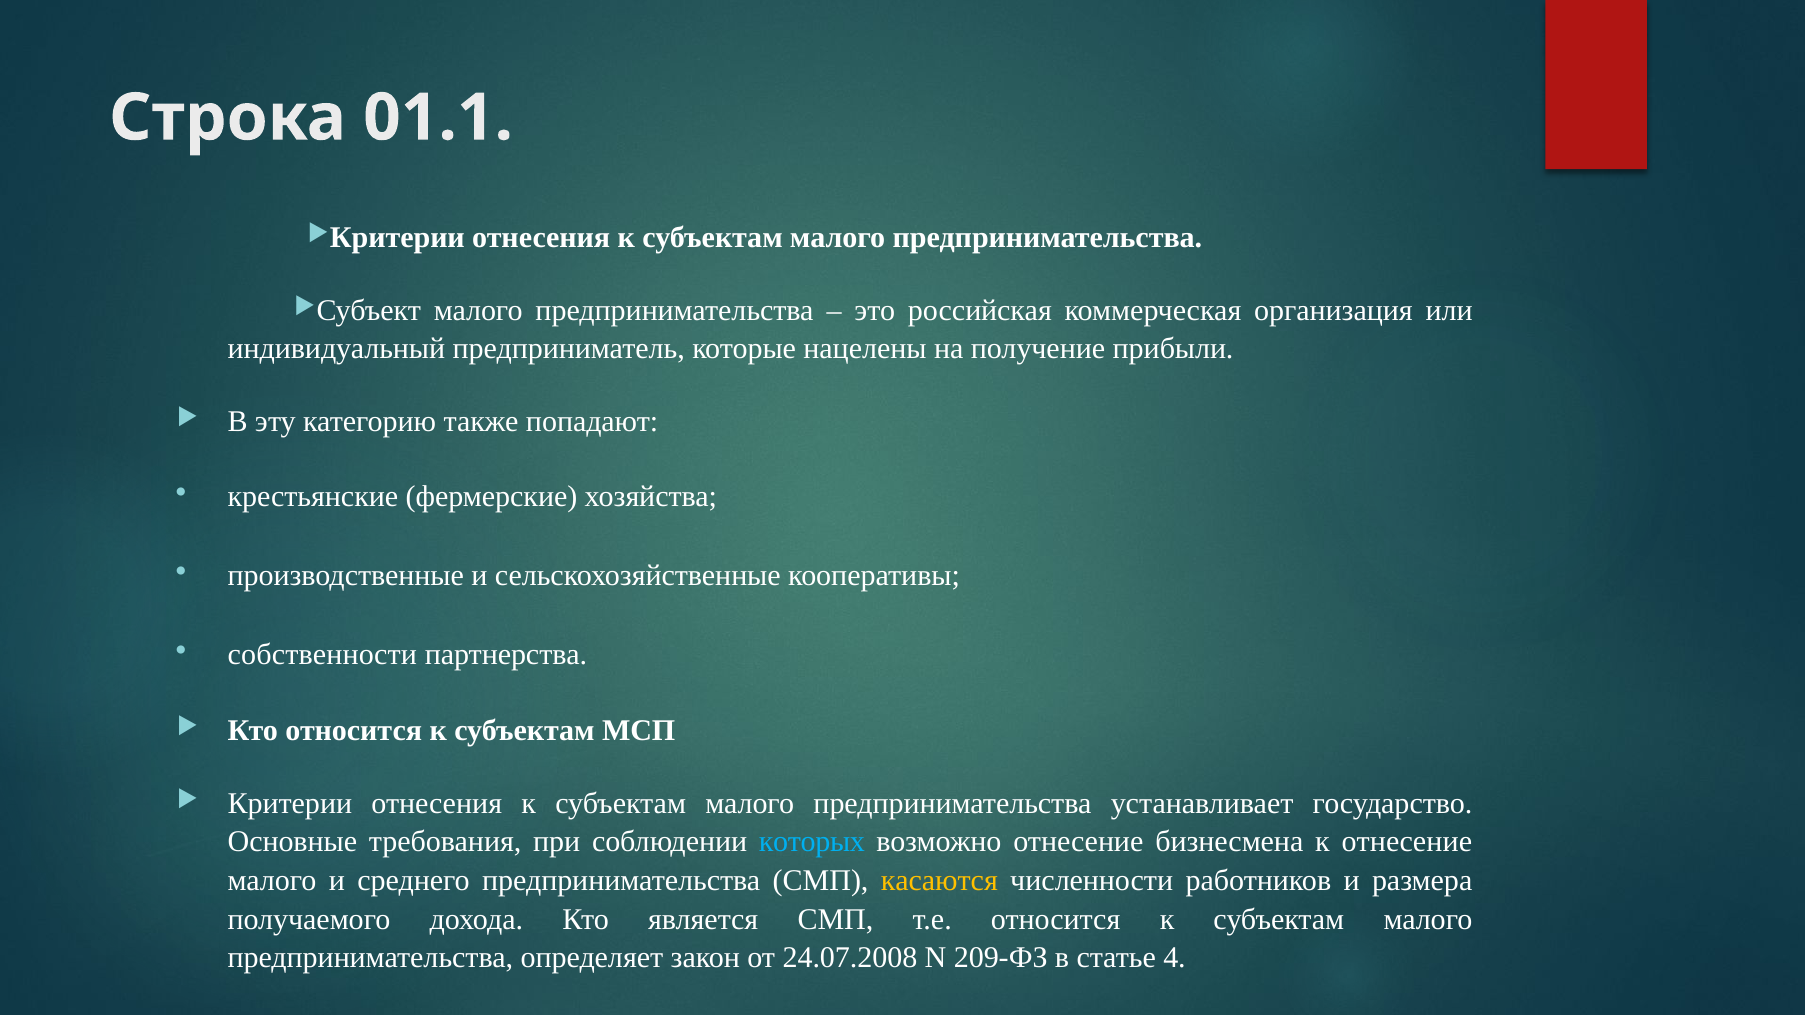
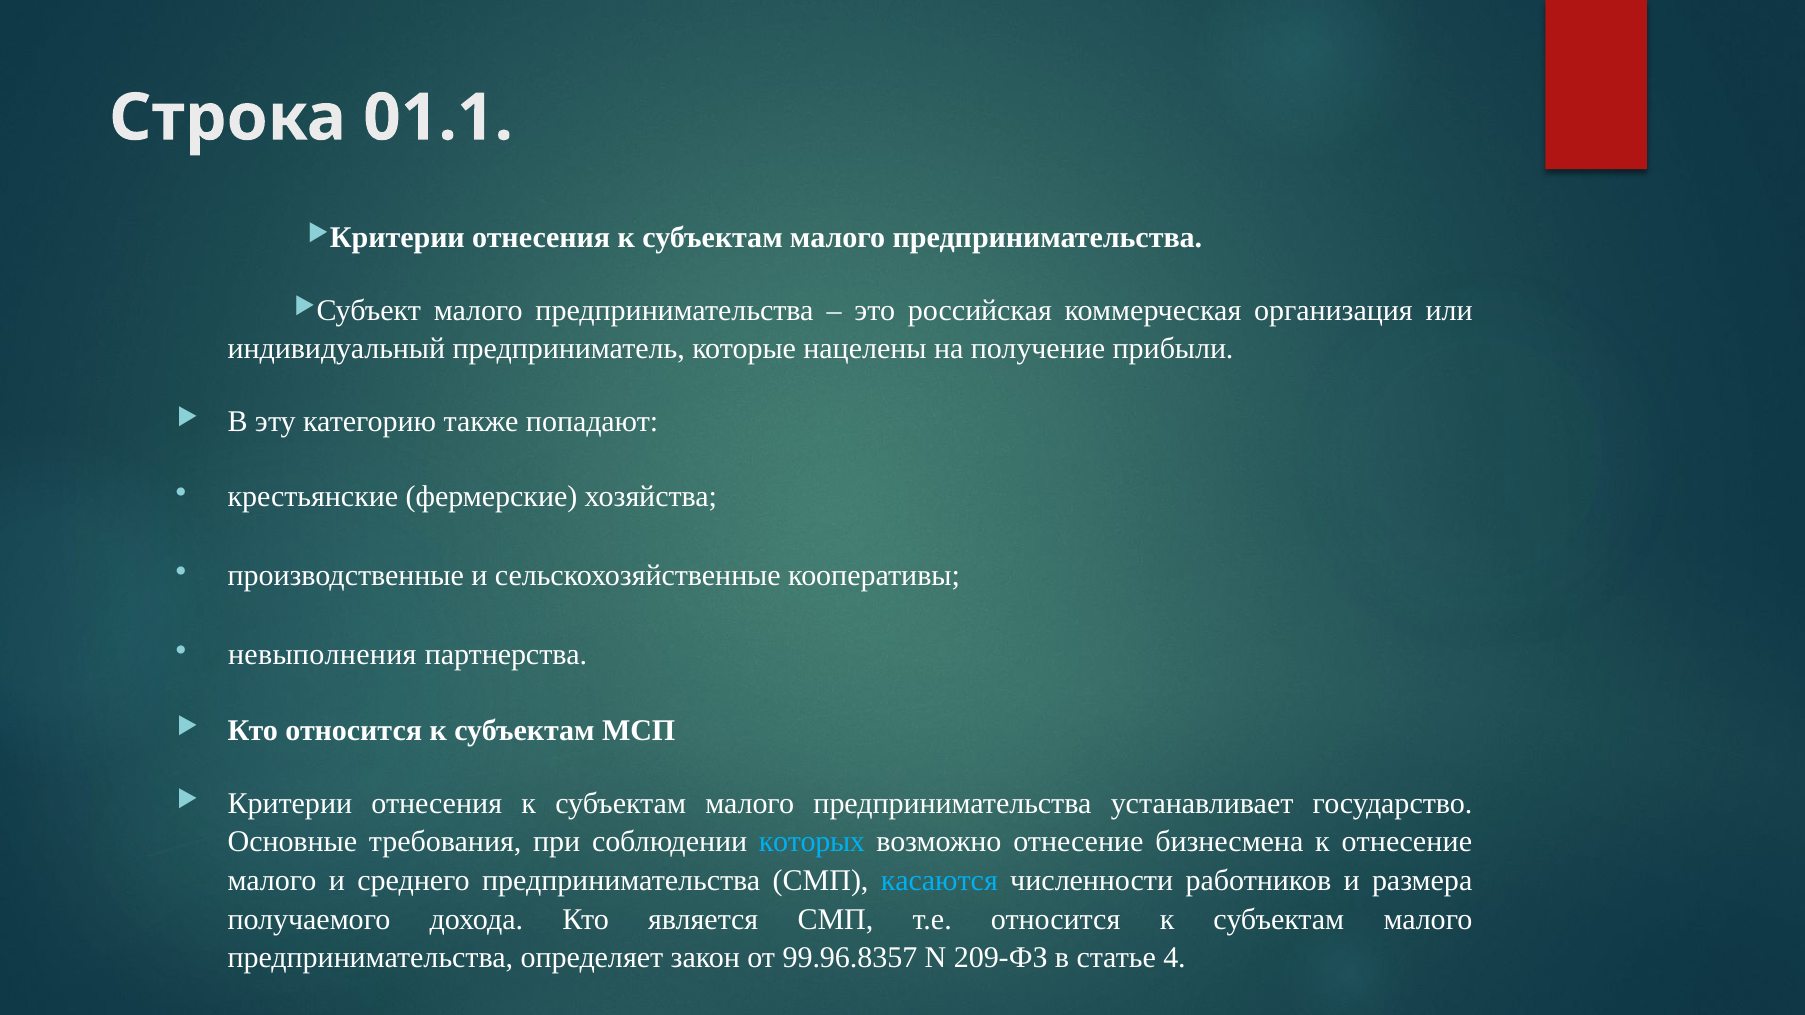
собственности: собственности -> невыполнения
касаются colour: yellow -> light blue
24.07.2008: 24.07.2008 -> 99.96.8357
